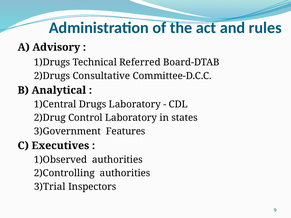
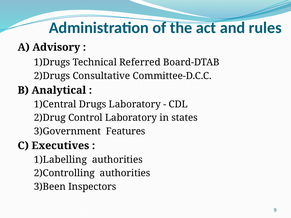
1)Observed: 1)Observed -> 1)Labelling
3)Trial: 3)Trial -> 3)Been
